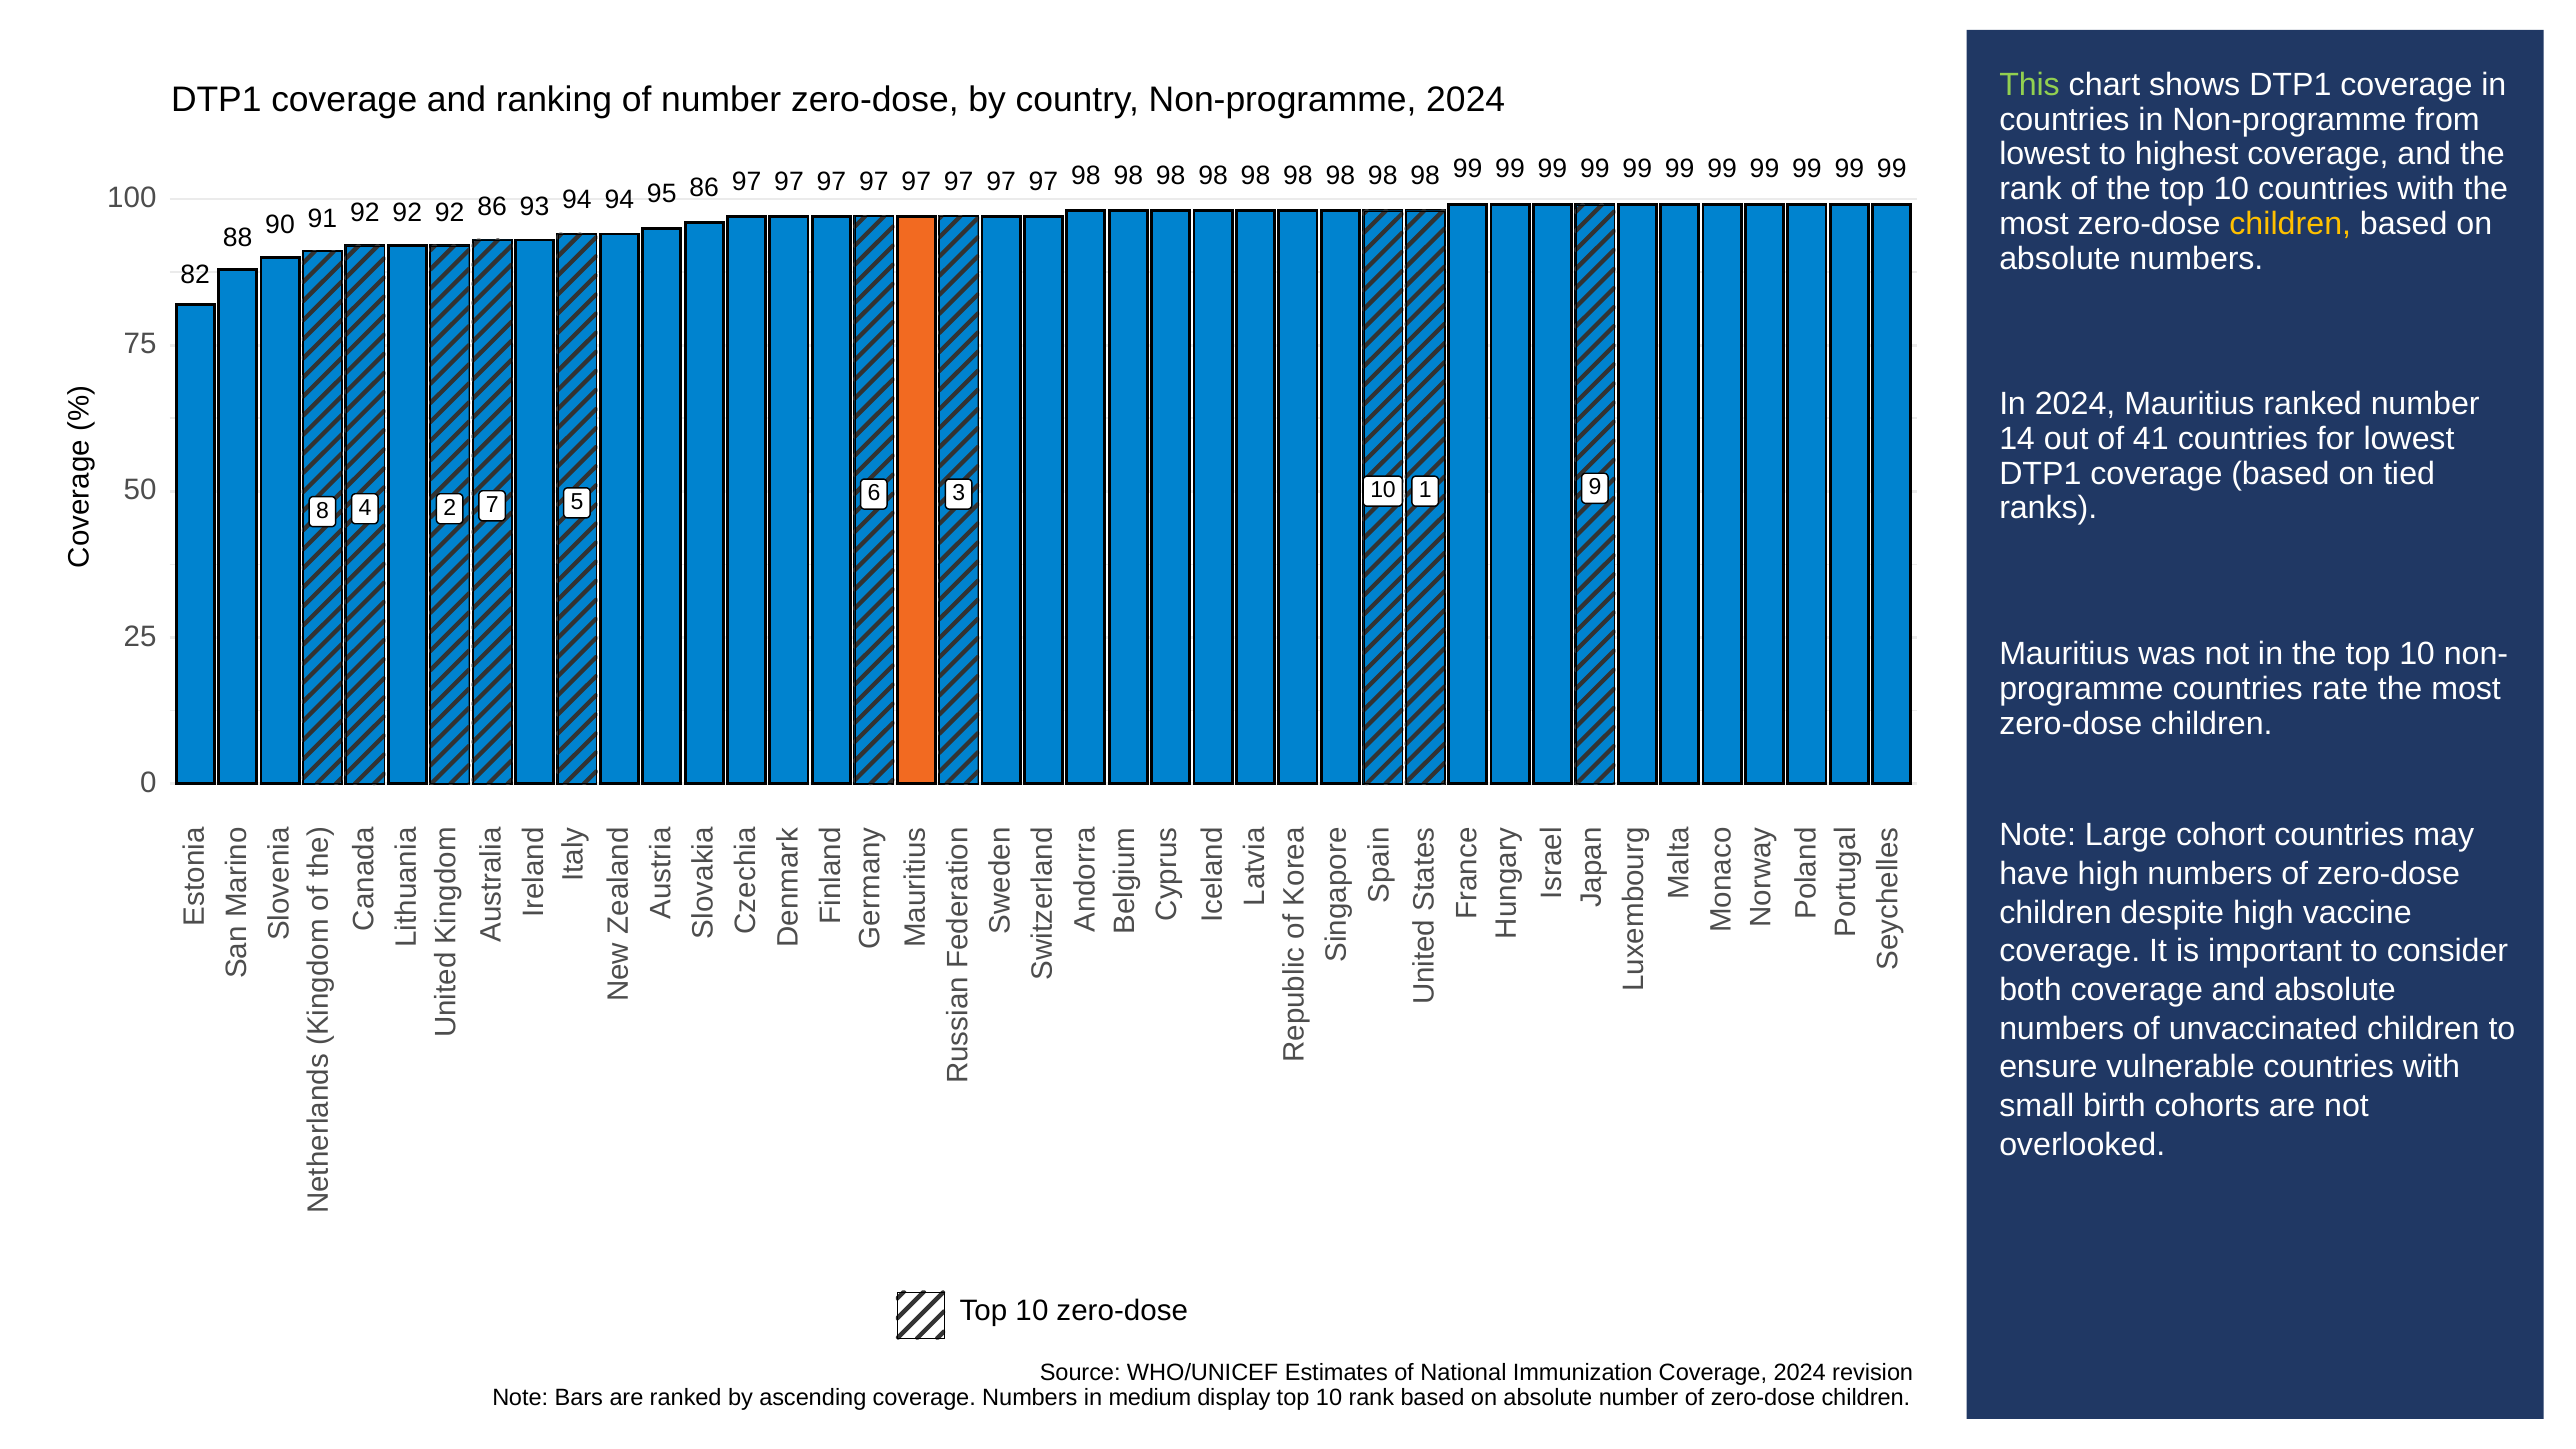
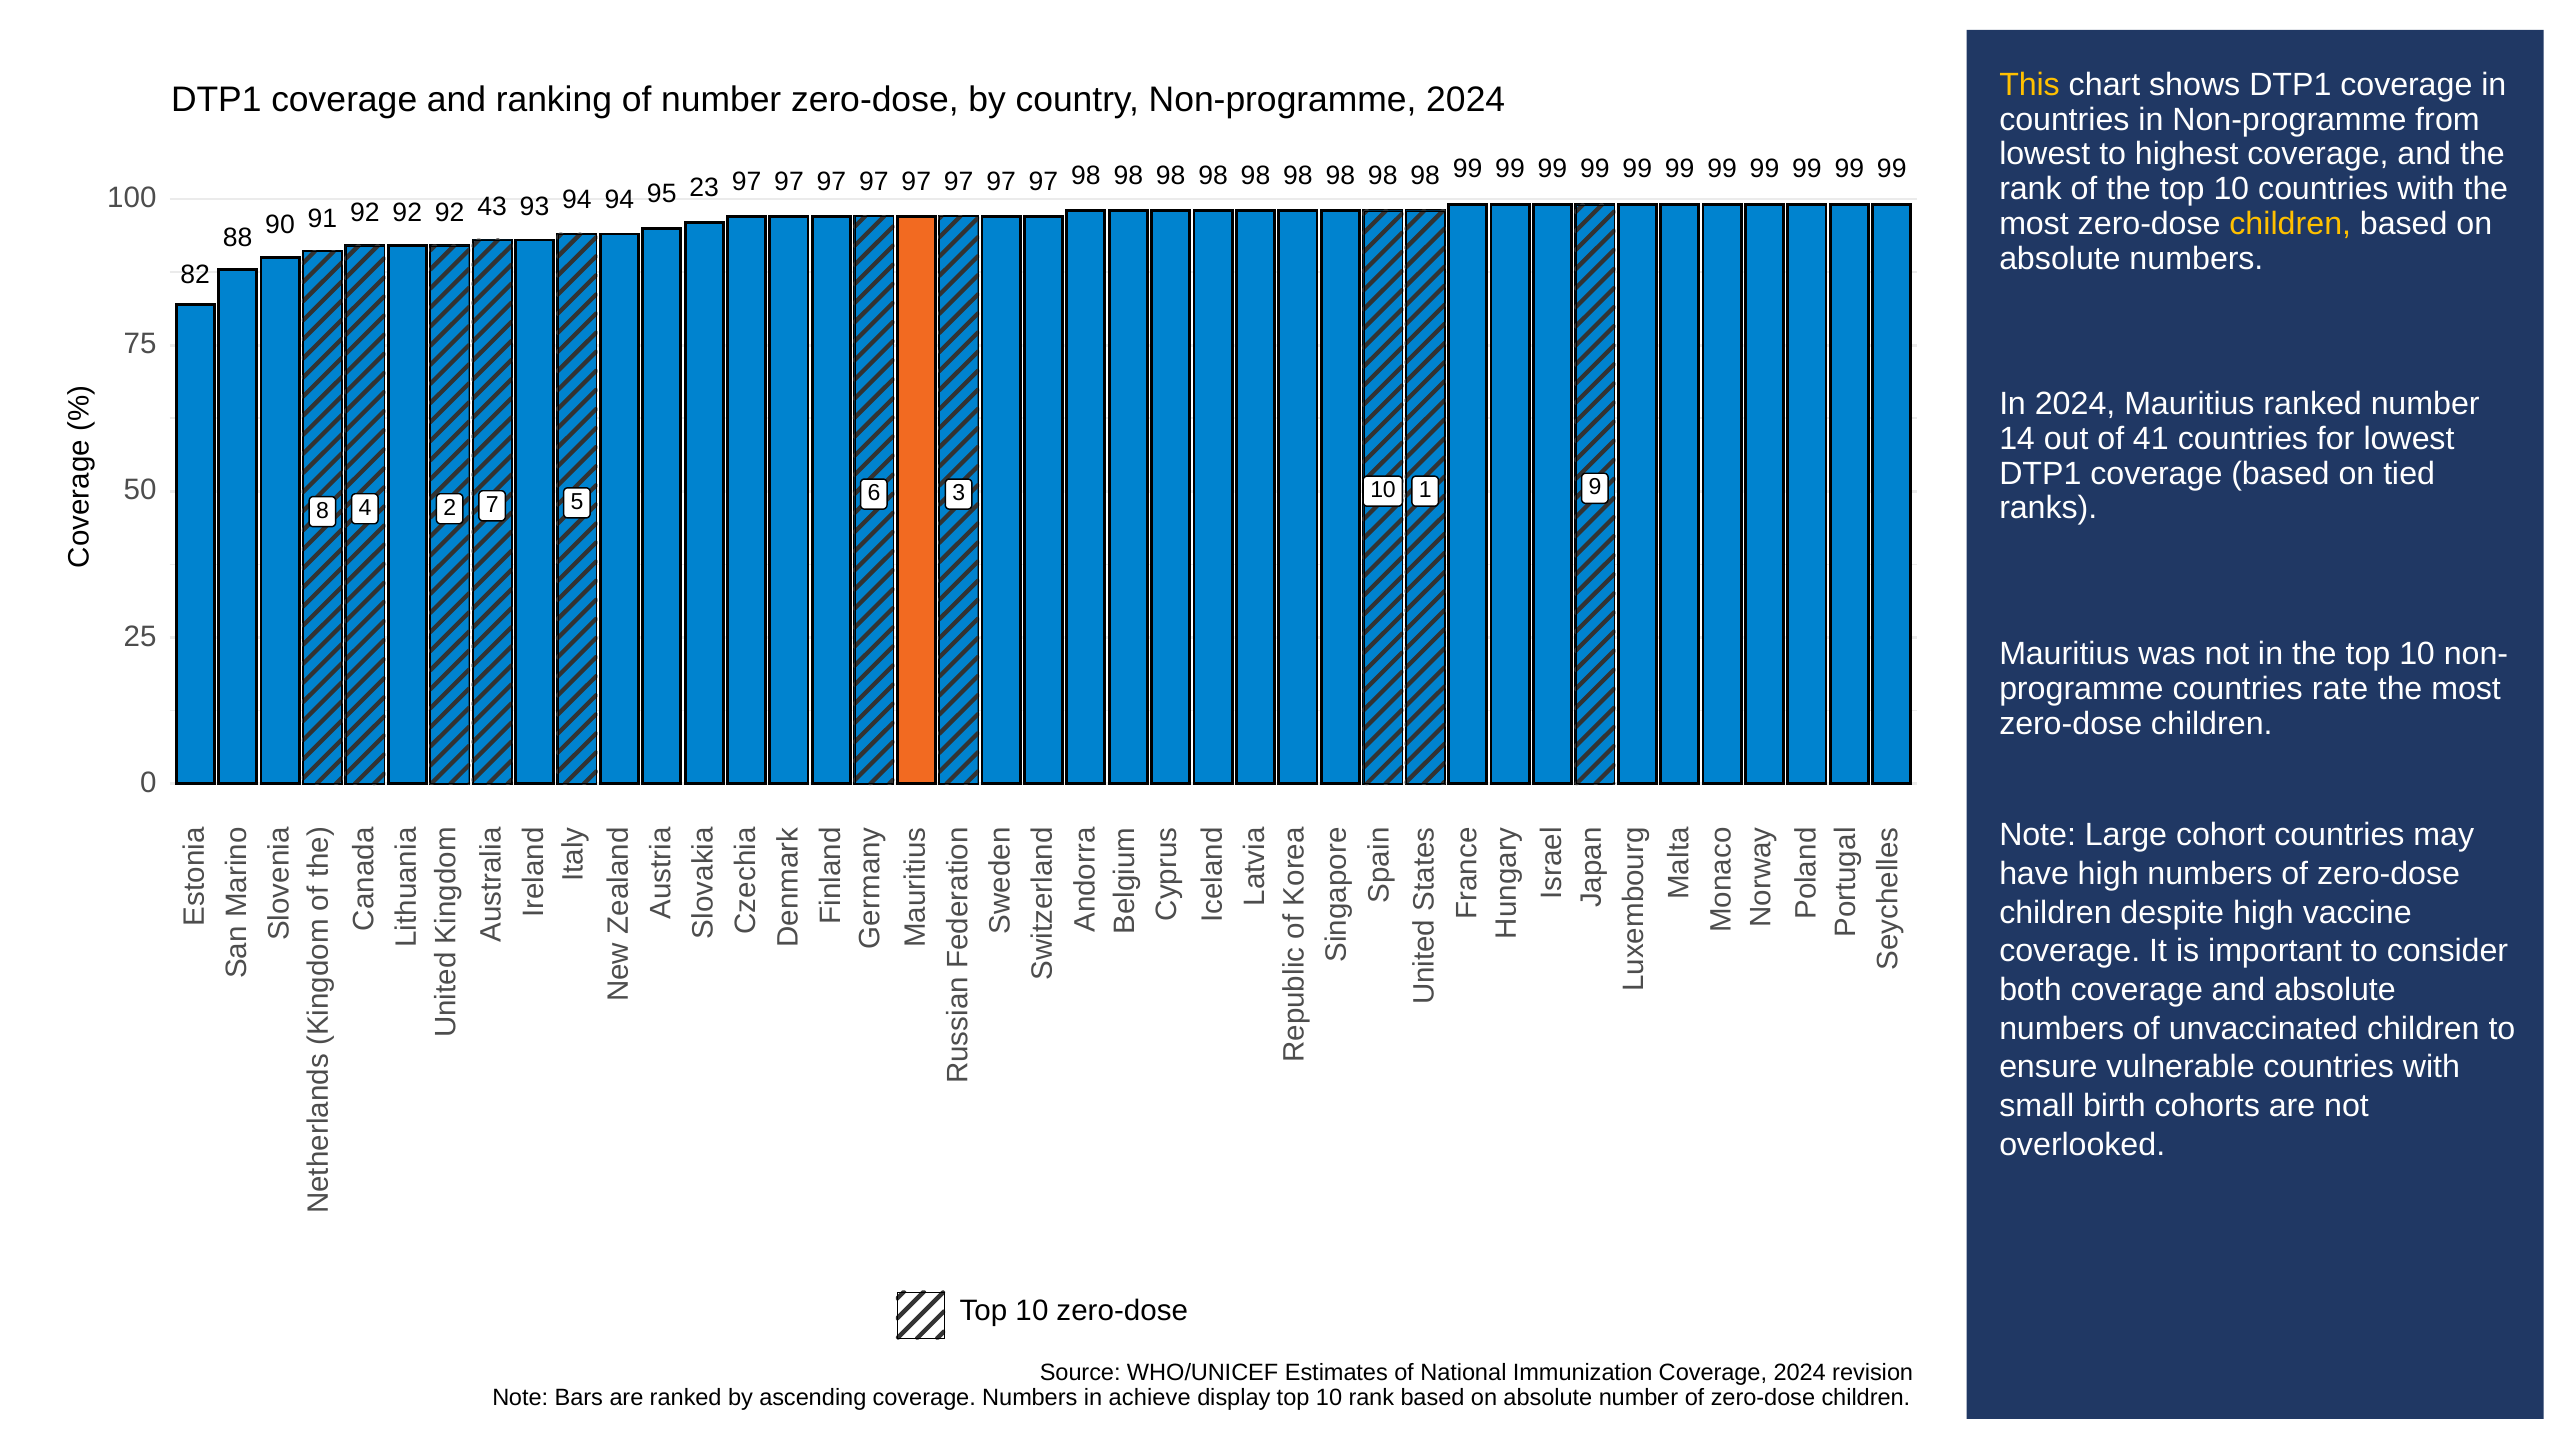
This colour: light green -> yellow
92 86: 86 -> 43
95 86: 86 -> 23
medium: medium -> achieve
